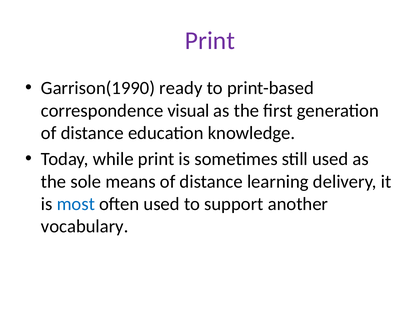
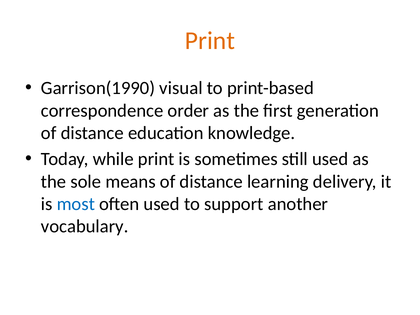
Print at (210, 41) colour: purple -> orange
ready: ready -> visual
visual: visual -> order
